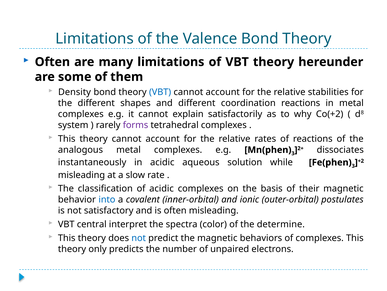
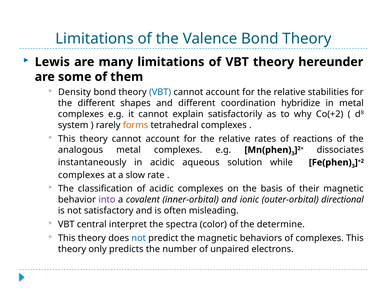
Often at (52, 62): Often -> Lewis
coordination reactions: reactions -> hybridize
forms colour: purple -> orange
misleading at (81, 175): misleading -> complexes
into colour: blue -> purple
postulates: postulates -> directional
